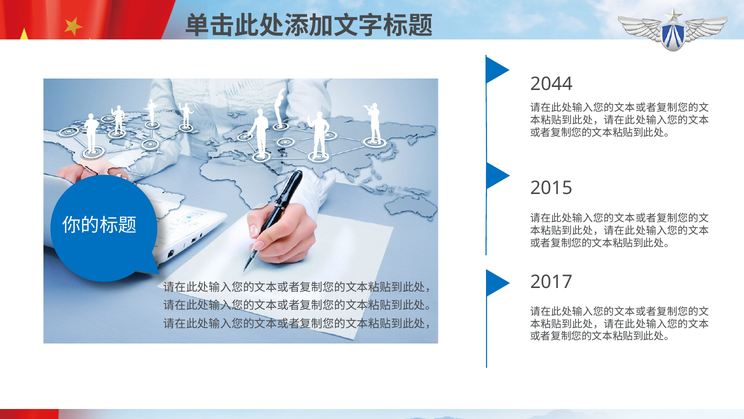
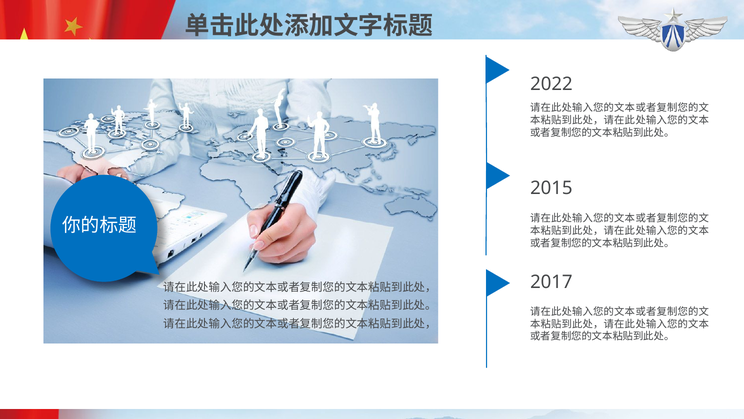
2044: 2044 -> 2022
